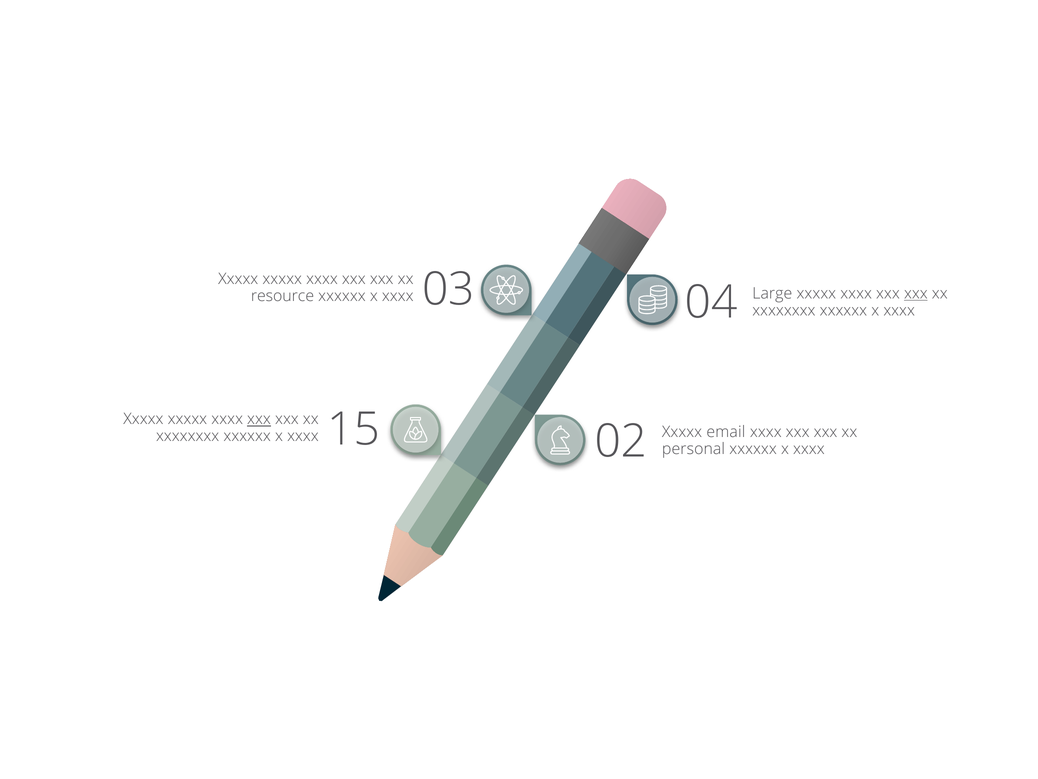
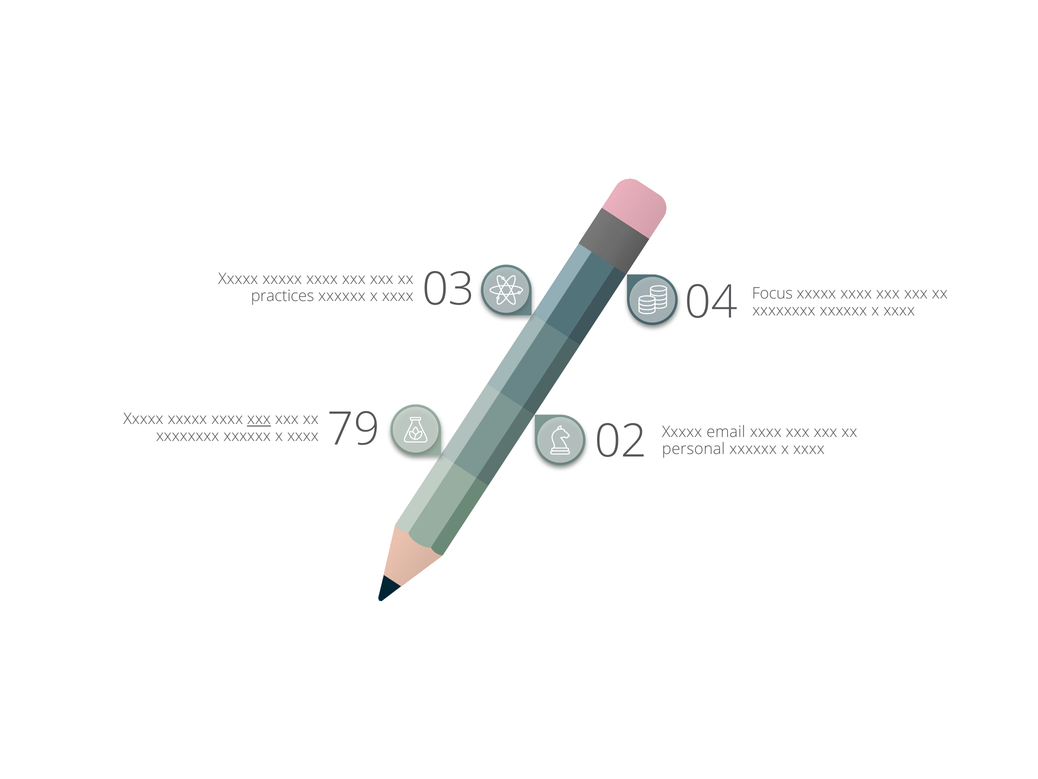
Large: Large -> Focus
xxx at (916, 293) underline: present -> none
resource: resource -> practices
15: 15 -> 79
